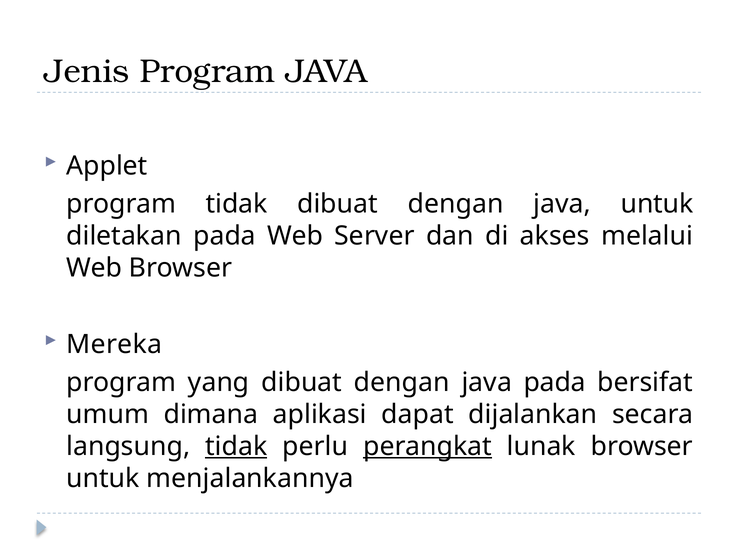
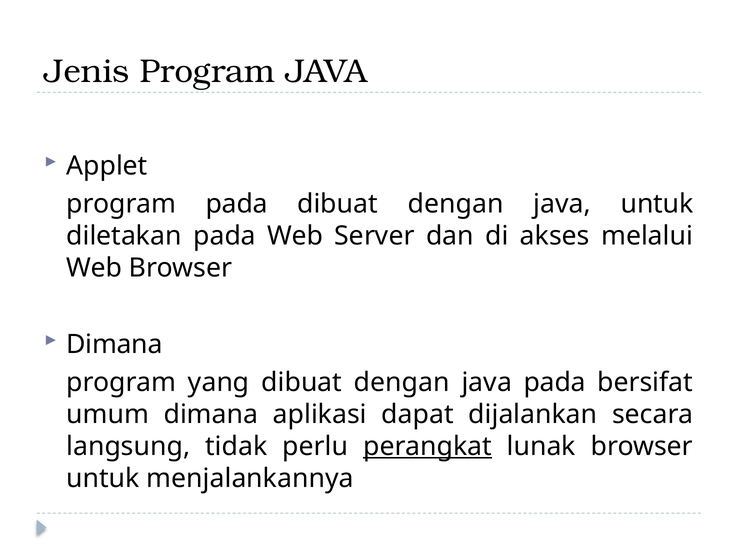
program tidak: tidak -> pada
Mereka at (114, 344): Mereka -> Dimana
tidak at (236, 446) underline: present -> none
